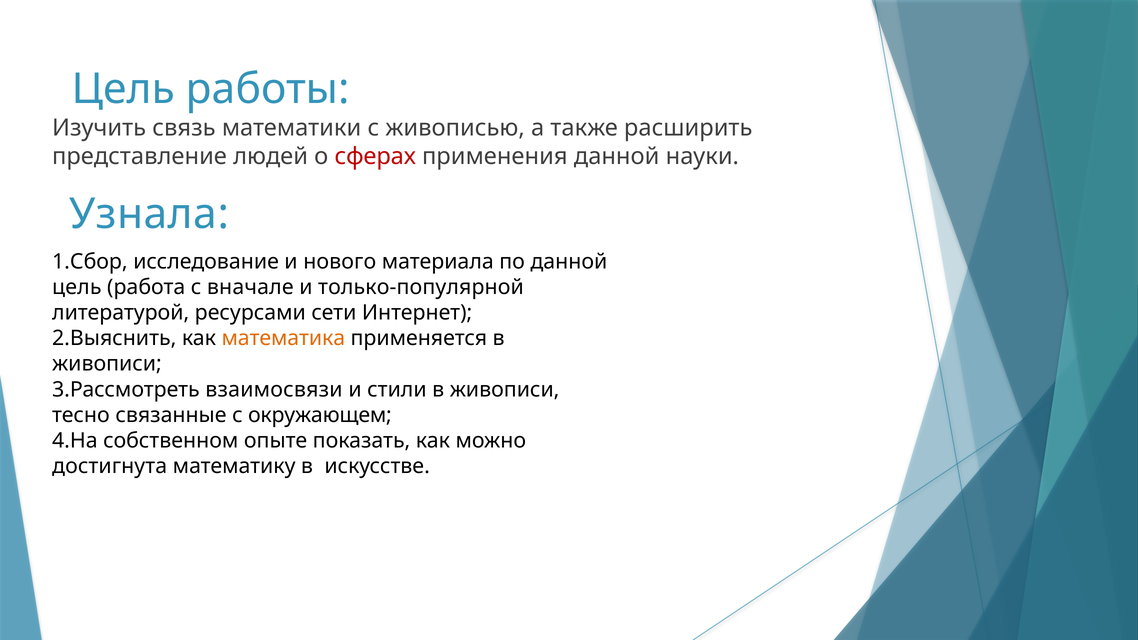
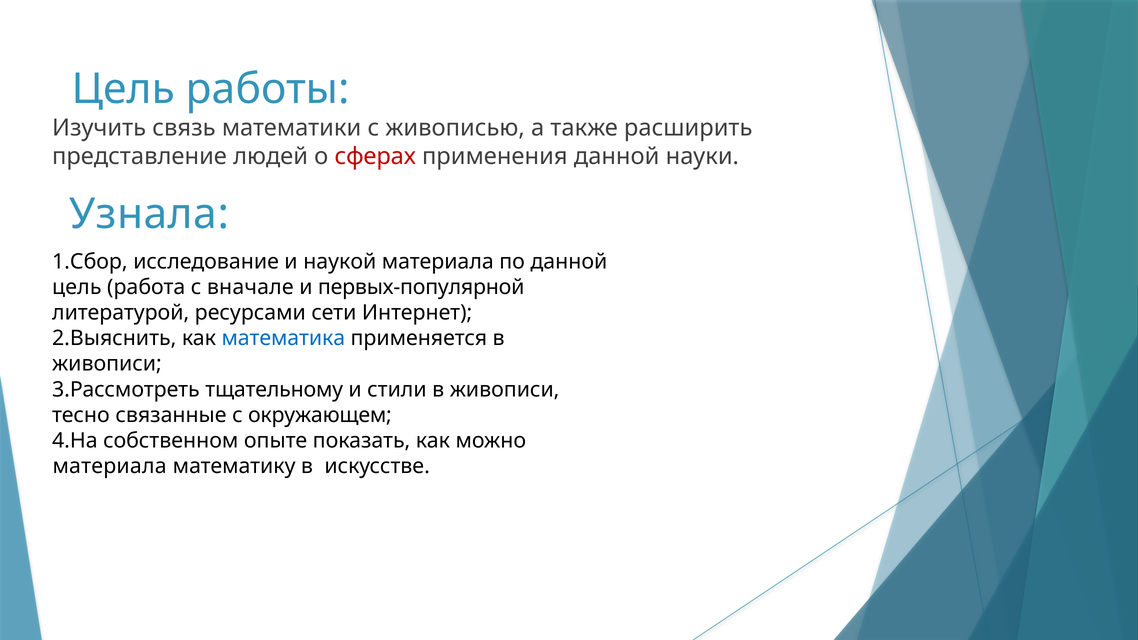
нового: нового -> наукой
только-популярной: только-популярной -> первых-популярной
математика colour: orange -> blue
взаимосвязи: взаимосвязи -> тщательному
достигнута at (110, 466): достигнута -> материала
